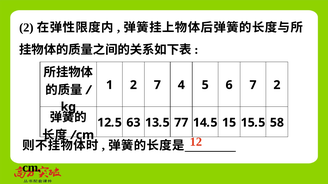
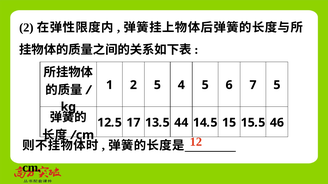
2 7: 7 -> 5
7 2: 2 -> 5
63: 63 -> 17
77: 77 -> 44
58: 58 -> 46
